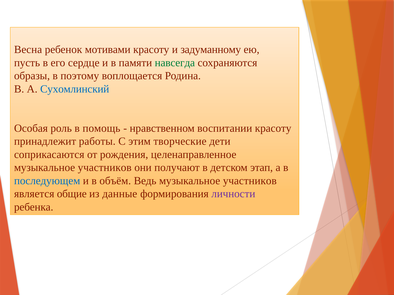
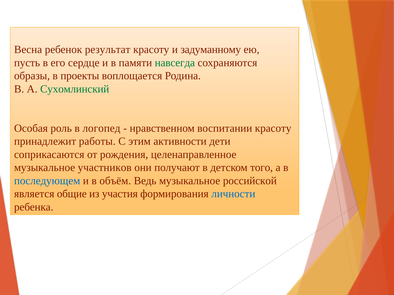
мотивами: мотивами -> результат
поэтому: поэтому -> проекты
Сухомлинский colour: blue -> green
помощь: помощь -> логопед
творческие: творческие -> активности
этап: этап -> того
Ведь музыкальное участников: участников -> российской
данные: данные -> участия
личности colour: purple -> blue
